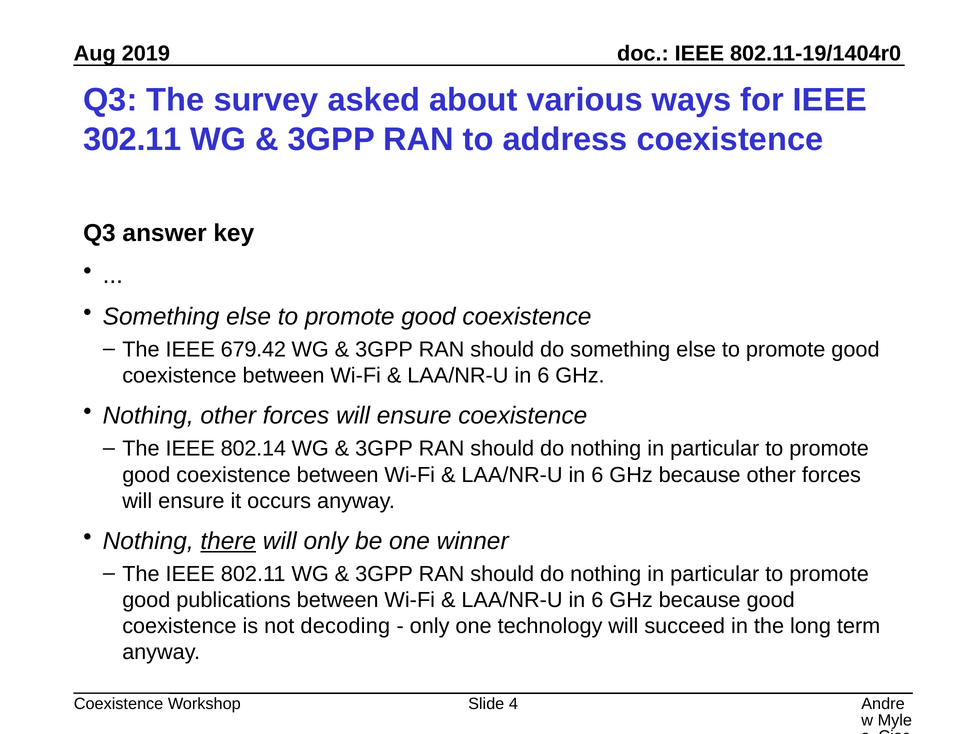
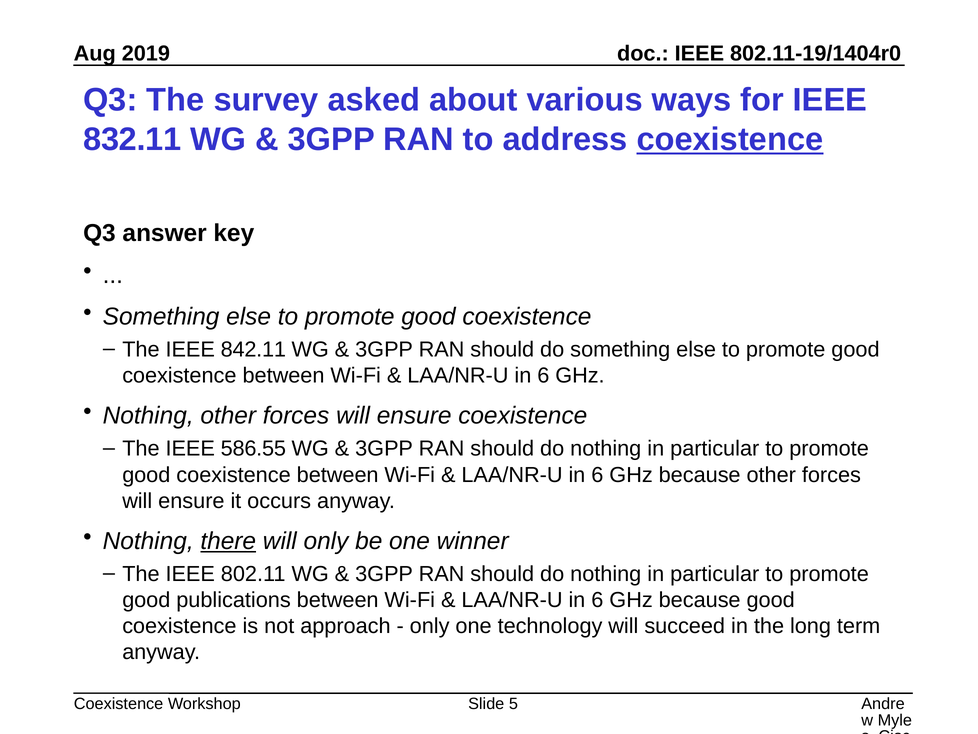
302.11: 302.11 -> 832.11
coexistence at (730, 139) underline: none -> present
679.42: 679.42 -> 842.11
802.14: 802.14 -> 586.55
decoding: decoding -> approach
4: 4 -> 5
